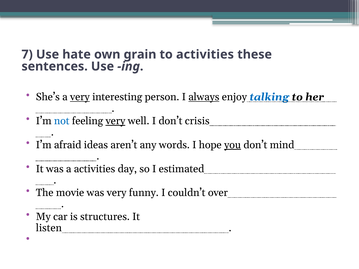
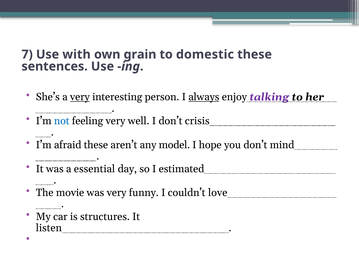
hate: hate -> with
to activities: activities -> domestic
talking colour: blue -> purple
very at (115, 121) underline: present -> none
afraid ideas: ideas -> these
words: words -> model
you underline: present -> none
a activities: activities -> essential
over: over -> love
